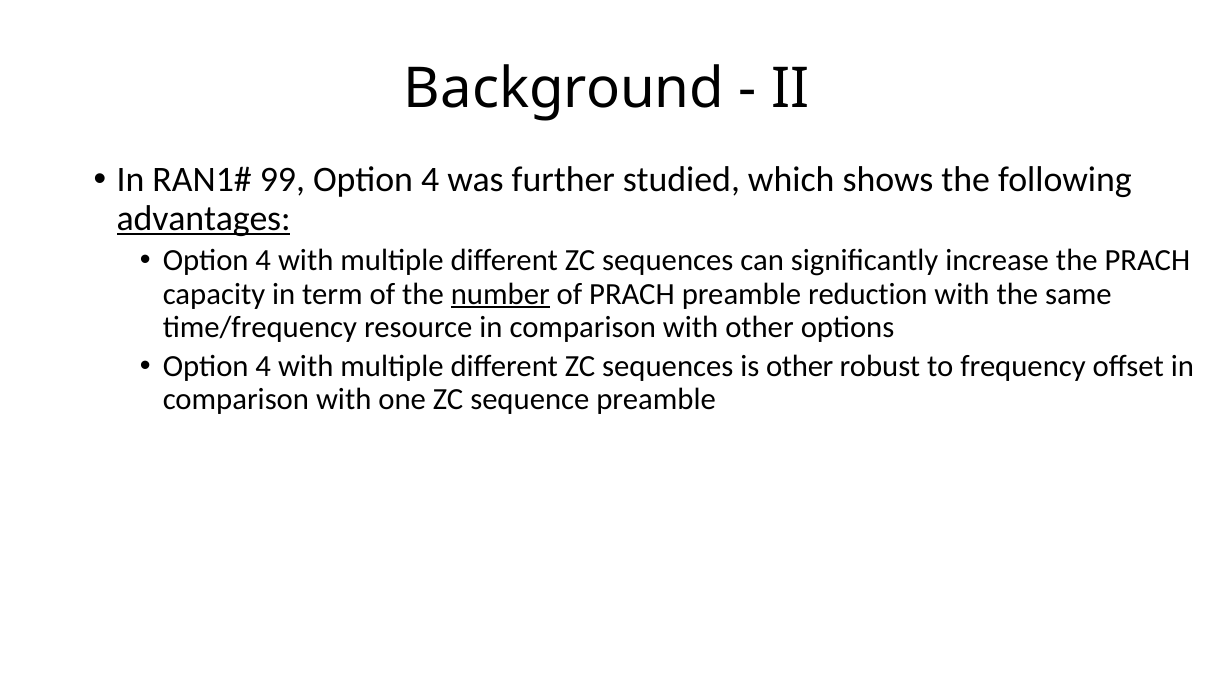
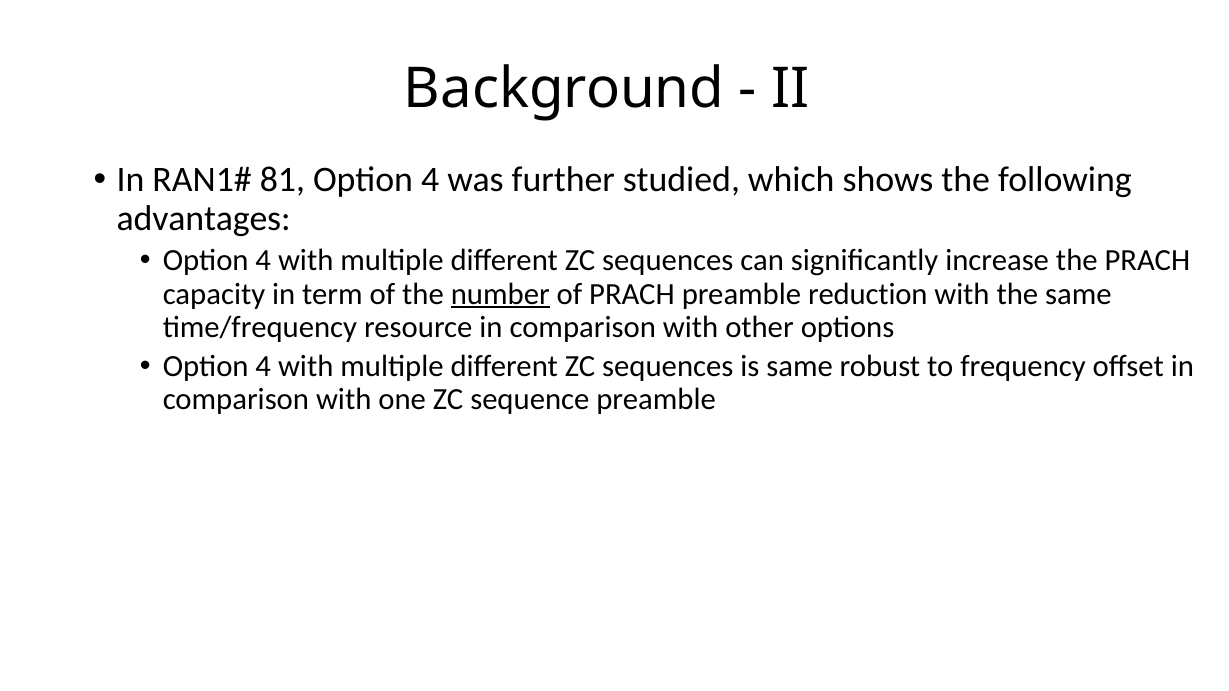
99: 99 -> 81
advantages underline: present -> none
is other: other -> same
